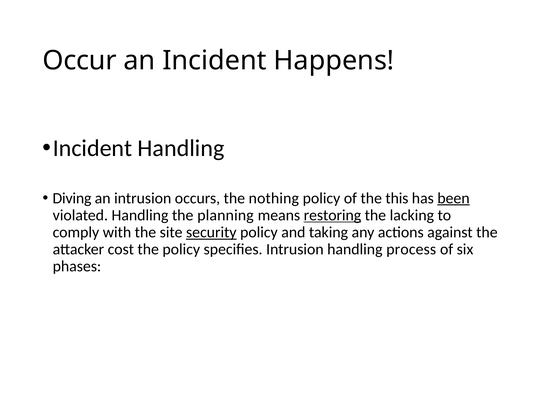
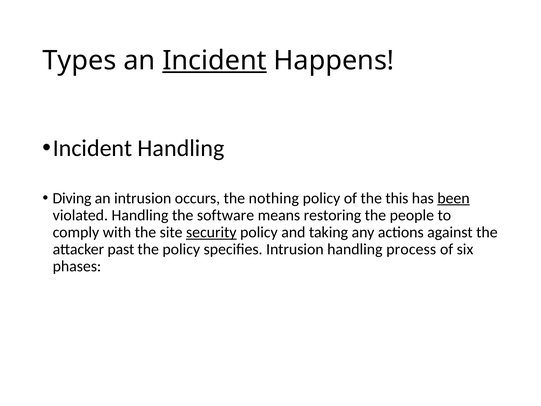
Occur: Occur -> Types
Incident at (214, 61) underline: none -> present
planning: planning -> software
restoring underline: present -> none
lacking: lacking -> people
cost: cost -> past
